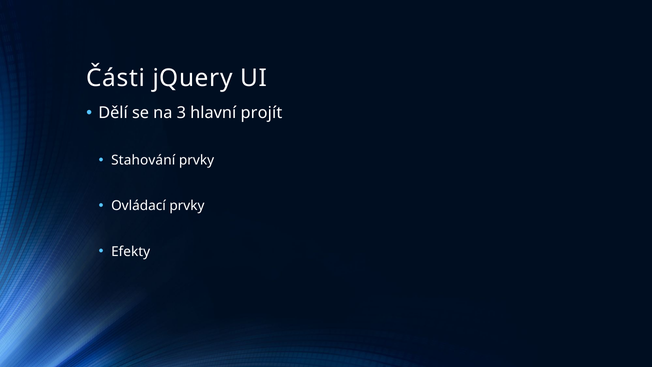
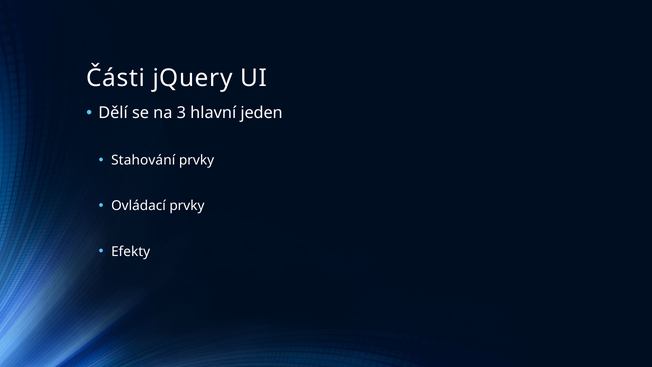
projít: projít -> jeden
